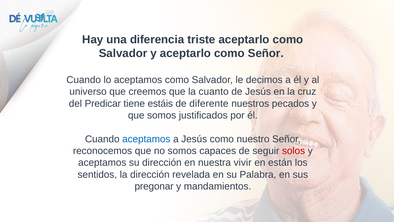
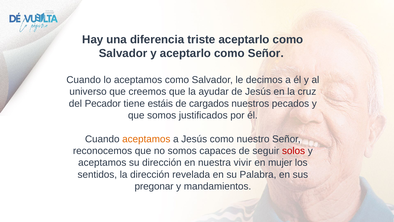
cuanto: cuanto -> ayudar
Predicar: Predicar -> Pecador
diferente: diferente -> cargados
aceptamos at (146, 139) colour: blue -> orange
están: están -> mujer
